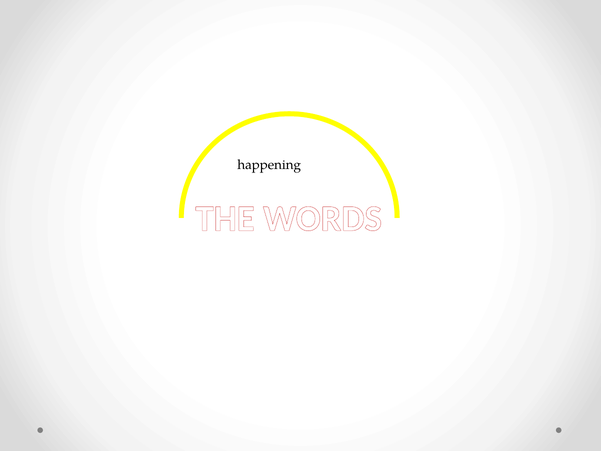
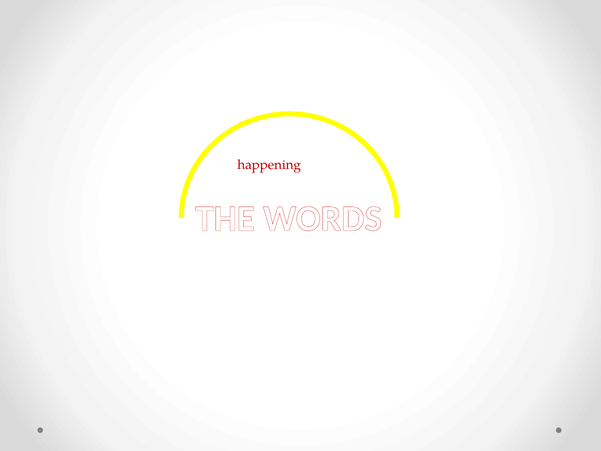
happening at (269, 165) colour: black -> red
